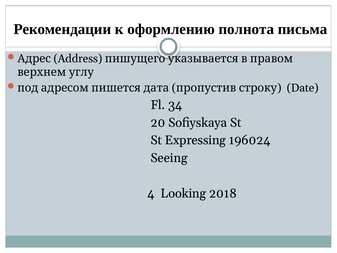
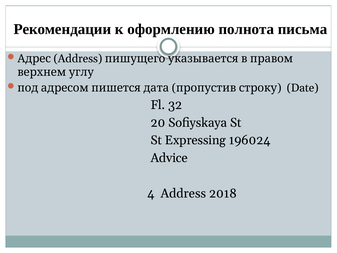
34: 34 -> 32
Seeing: Seeing -> Advice
4 Looking: Looking -> Address
